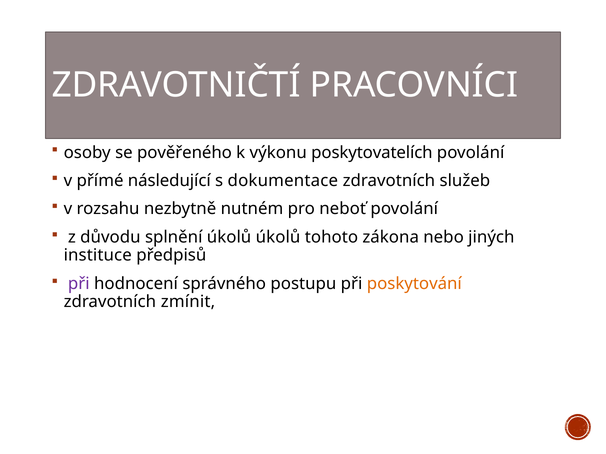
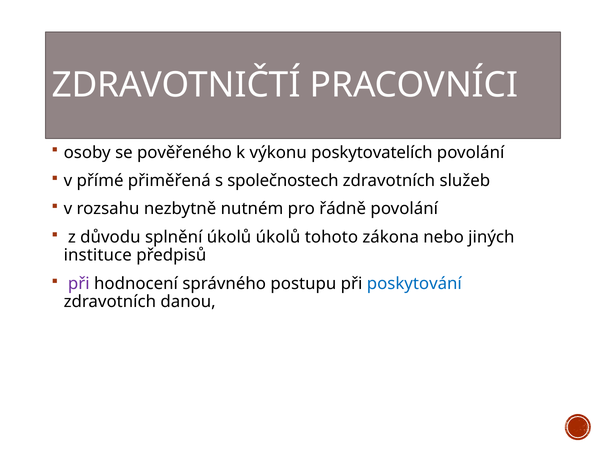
následující: následující -> přiměřená
dokumentace: dokumentace -> společnostech
neboť: neboť -> řádně
poskytování colour: orange -> blue
zmínit: zmínit -> danou
